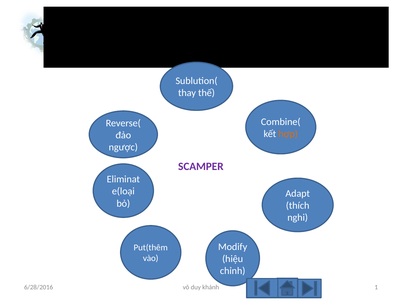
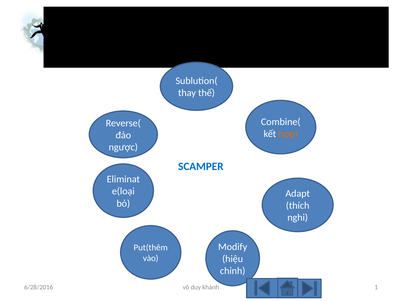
SCAMPER at (201, 167) colour: purple -> blue
